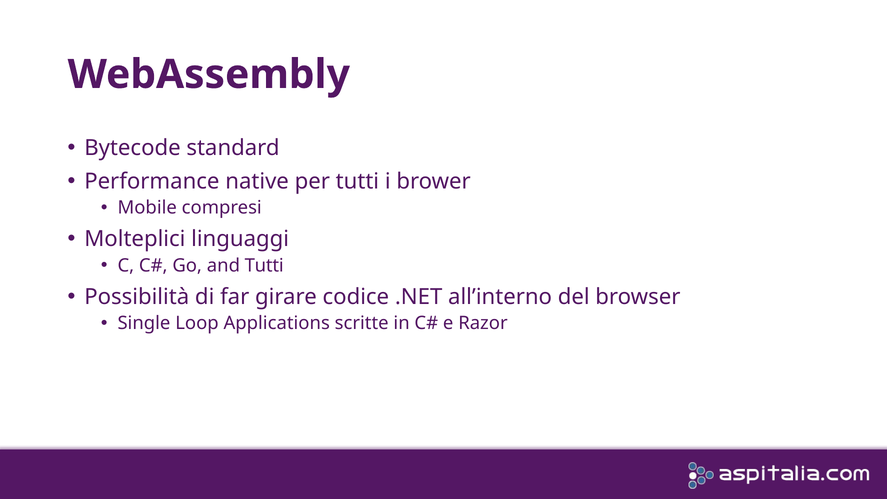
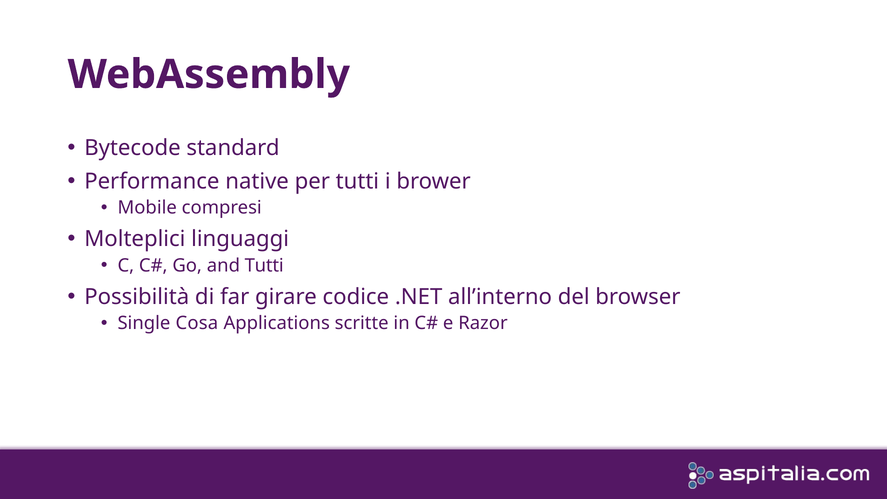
Loop: Loop -> Cosa
